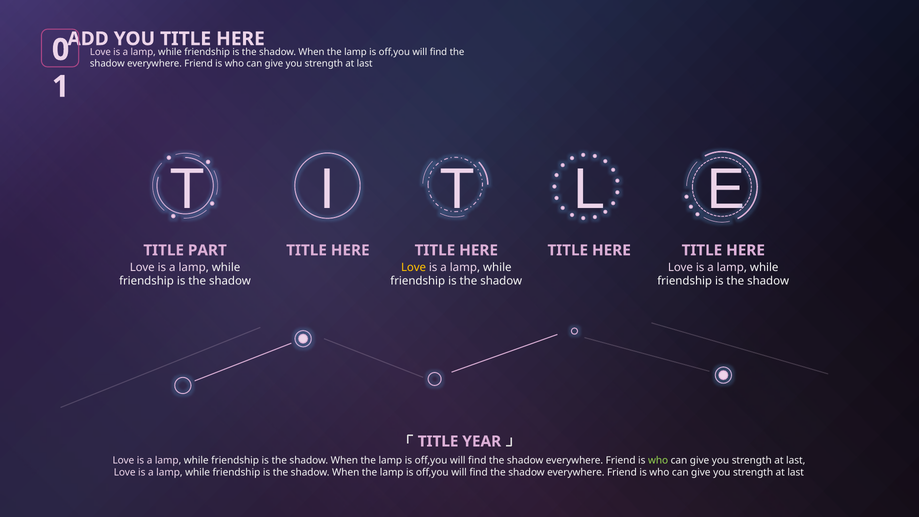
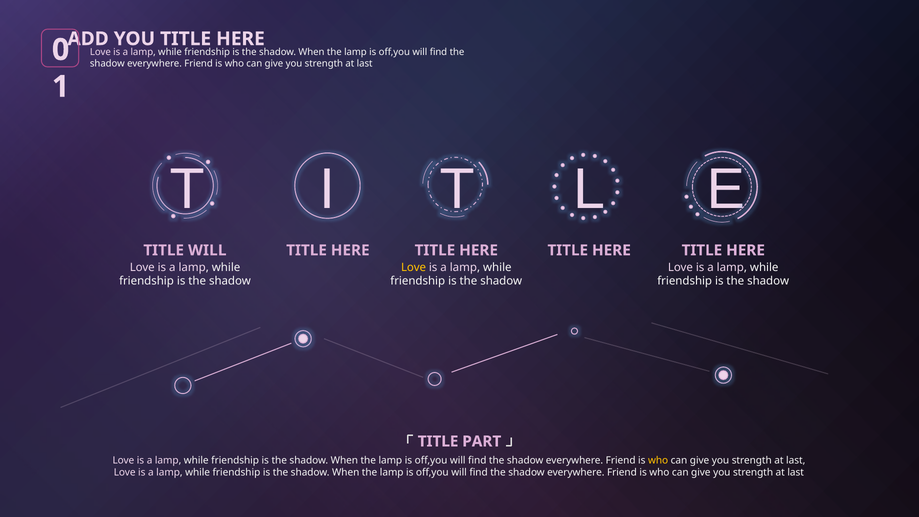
TITLE PART: PART -> WILL
YEAR: YEAR -> PART
who at (658, 461) colour: light green -> yellow
